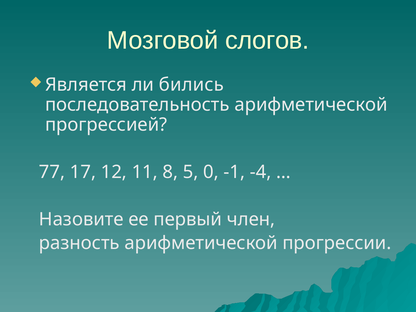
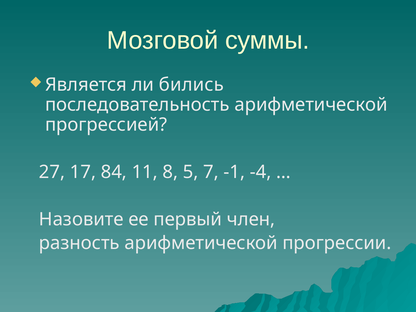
слогов: слогов -> суммы
77: 77 -> 27
12: 12 -> 84
0: 0 -> 7
